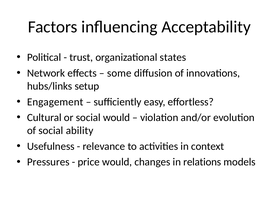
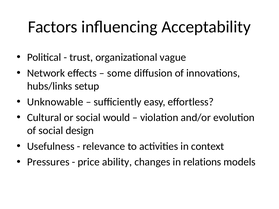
states: states -> vague
Engagement: Engagement -> Unknowable
ability: ability -> design
price would: would -> ability
